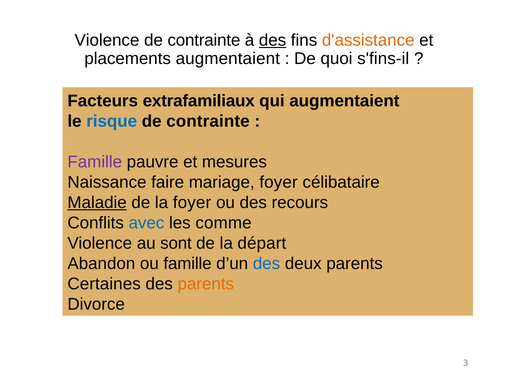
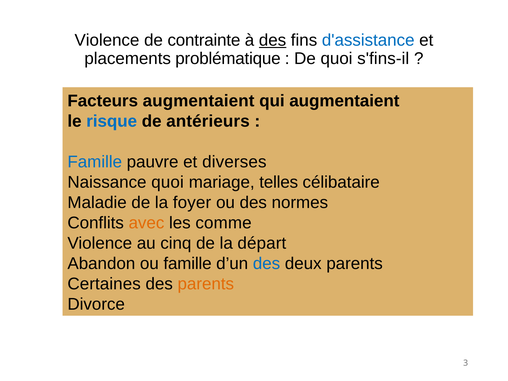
d'assistance colour: orange -> blue
placements augmentaient: augmentaient -> problématique
Facteurs extrafamiliaux: extrafamiliaux -> augmentaient
contrainte at (208, 121): contrainte -> antérieurs
Famille at (95, 162) colour: purple -> blue
mesures: mesures -> diverses
Naissance faire: faire -> quoi
mariage foyer: foyer -> telles
Maladie underline: present -> none
recours: recours -> normes
avec colour: blue -> orange
sont: sont -> cinq
